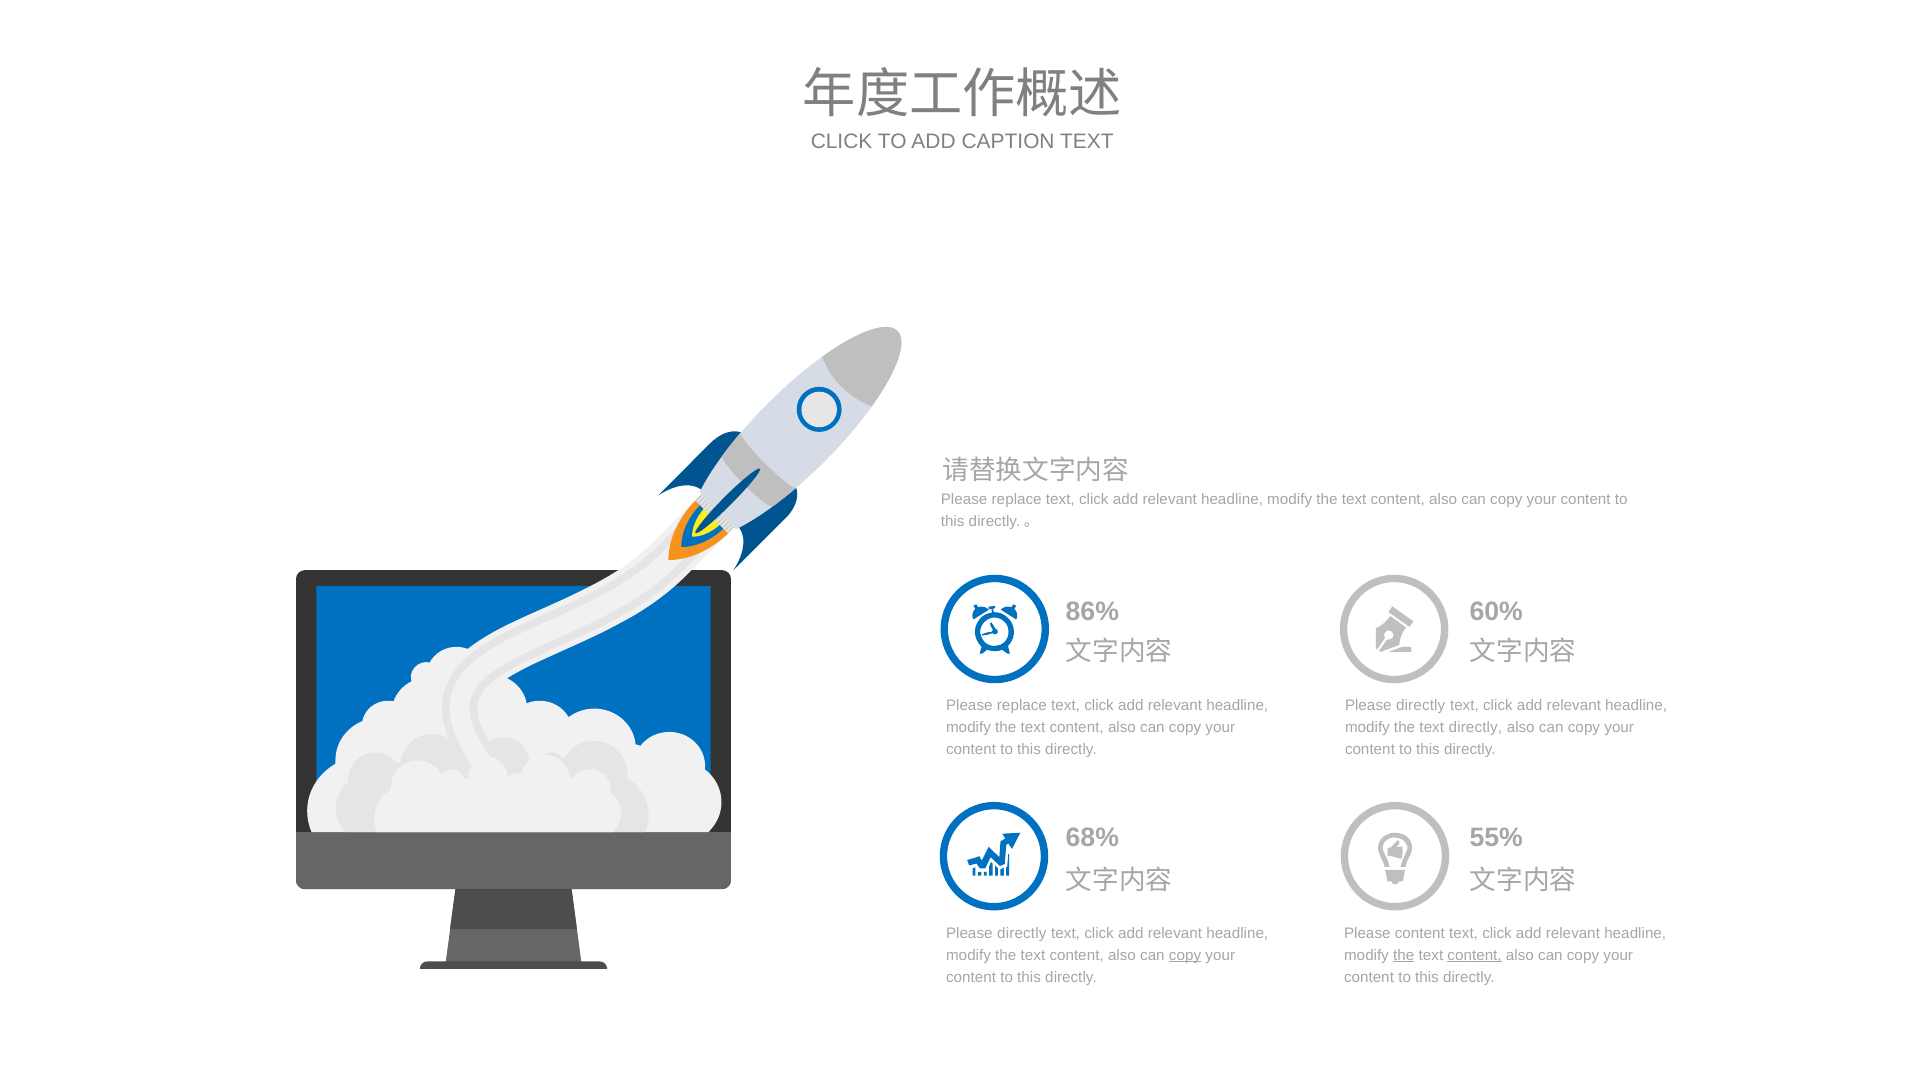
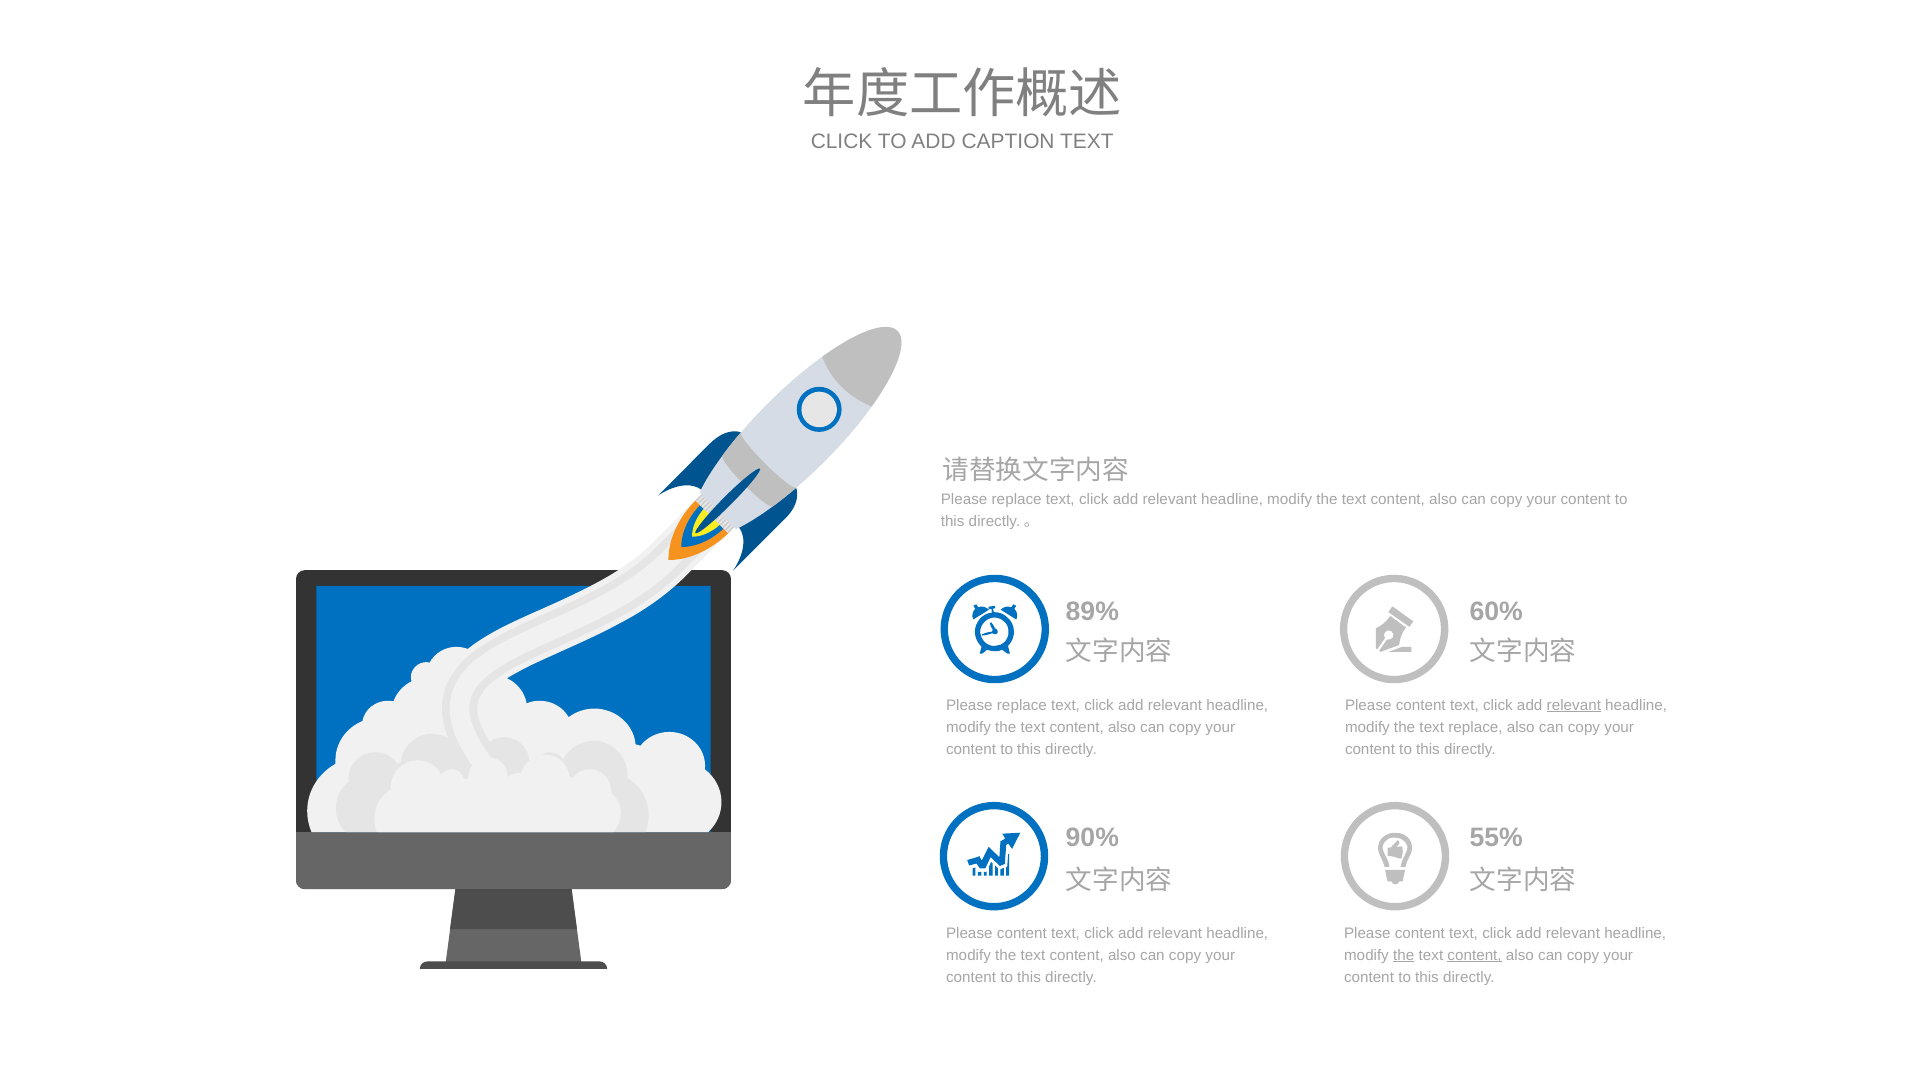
86%: 86% -> 89%
directly at (1421, 705): directly -> content
relevant at (1574, 705) underline: none -> present
text directly: directly -> replace
68%: 68% -> 90%
directly at (1022, 933): directly -> content
copy at (1185, 955) underline: present -> none
